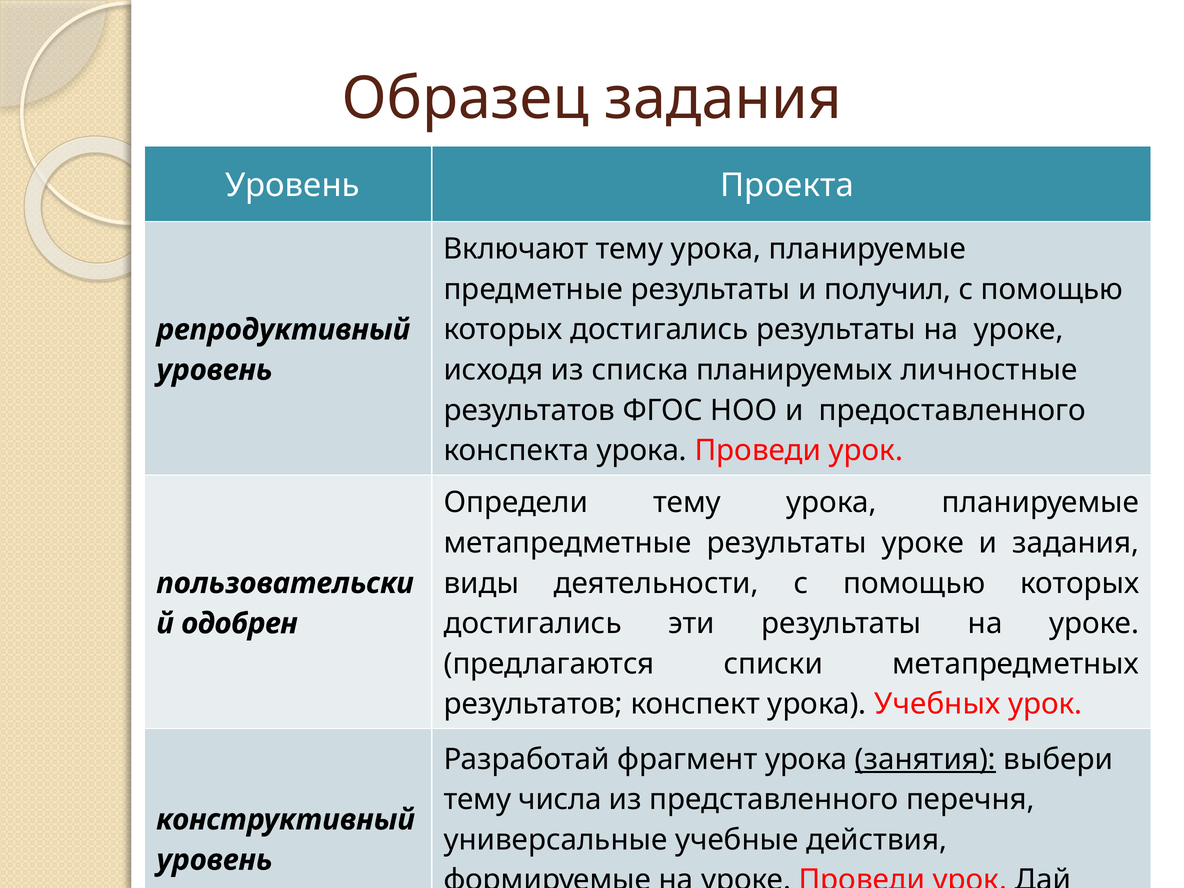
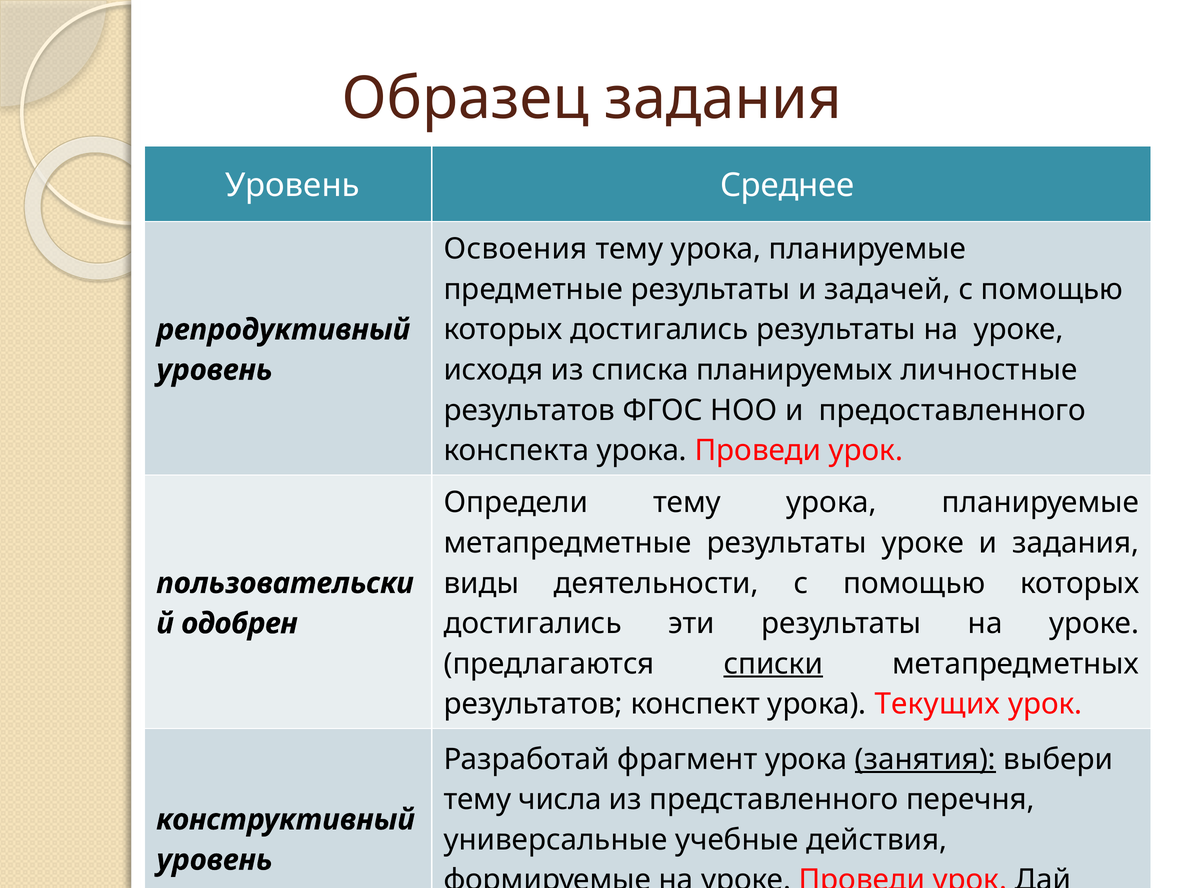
Проекта: Проекта -> Среднее
Включают: Включают -> Освоения
получил: получил -> задачей
списки underline: none -> present
Учебных: Учебных -> Текущих
